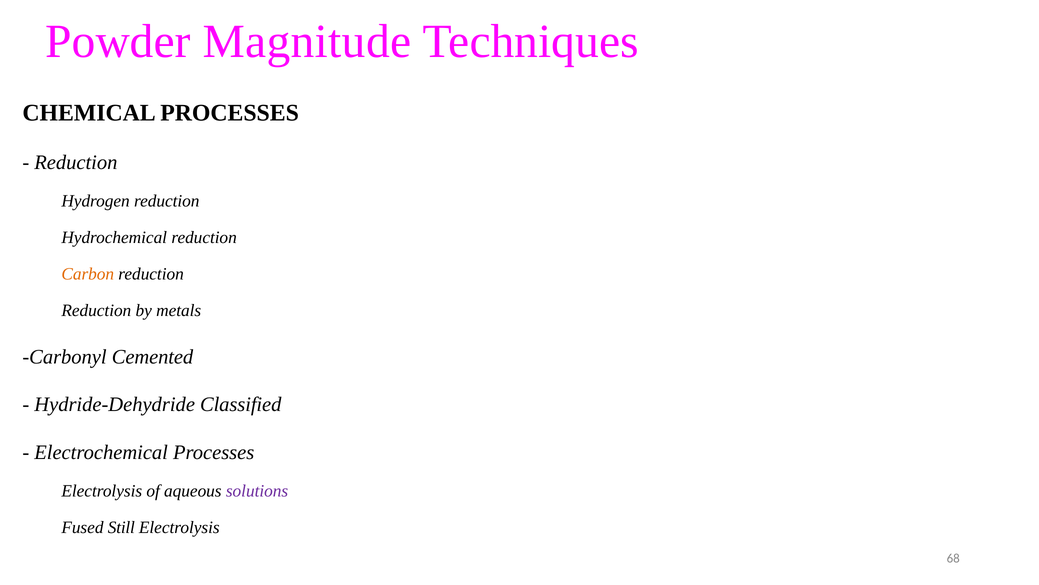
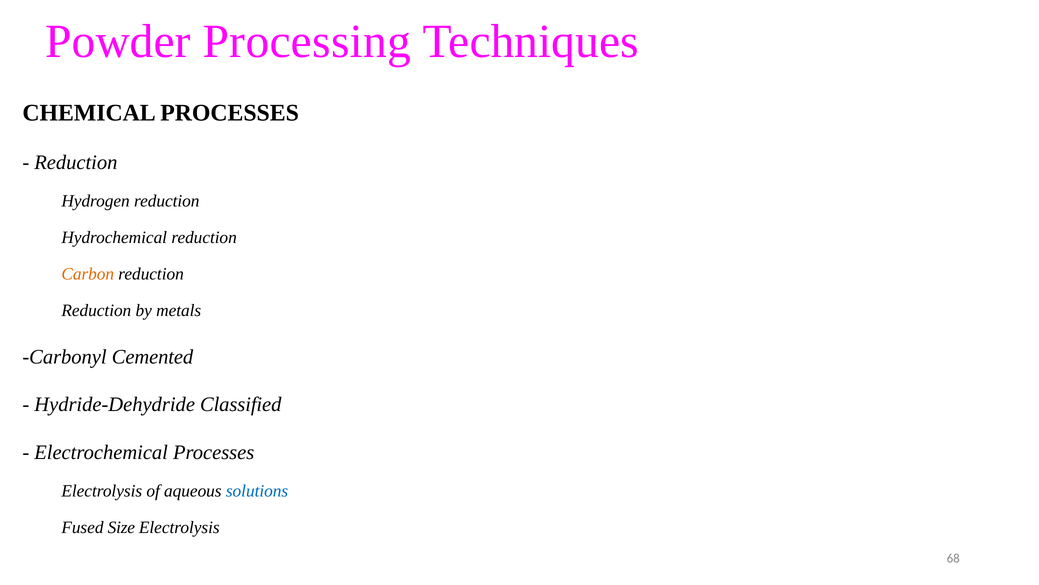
Magnitude: Magnitude -> Processing
solutions colour: purple -> blue
Still: Still -> Size
